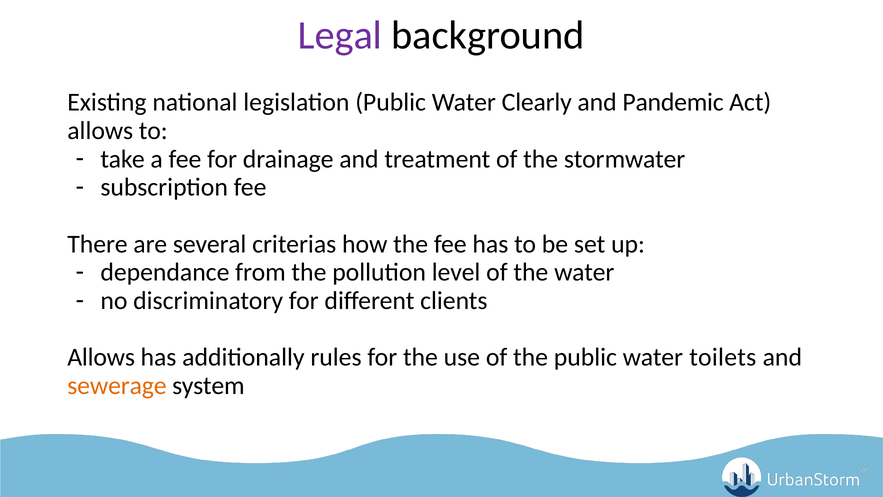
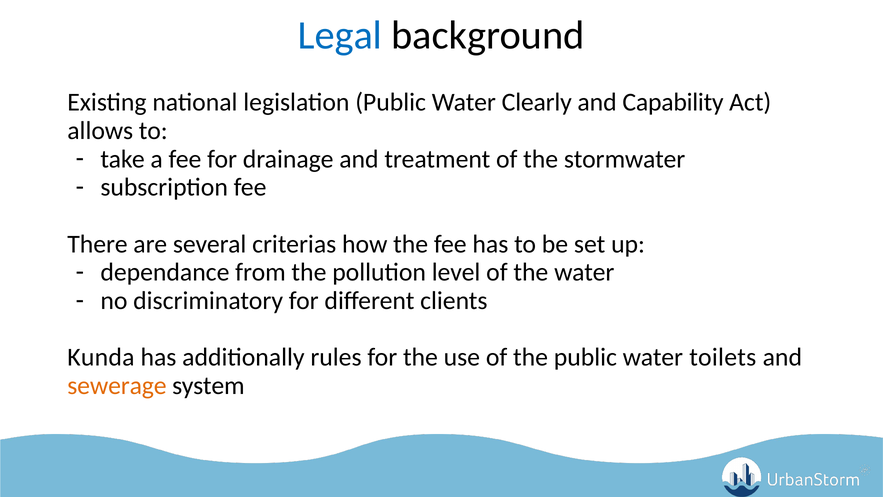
Legal colour: purple -> blue
Pandemic: Pandemic -> Capability
Allows at (101, 357): Allows -> Kunda
